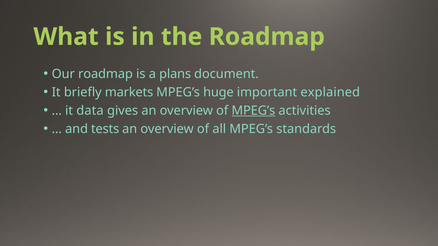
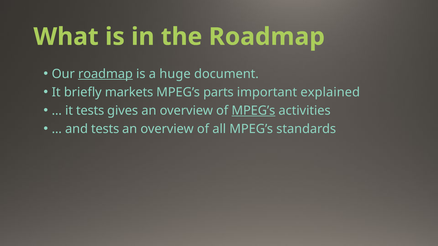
roadmap at (105, 74) underline: none -> present
plans: plans -> huge
huge: huge -> parts
it data: data -> tests
